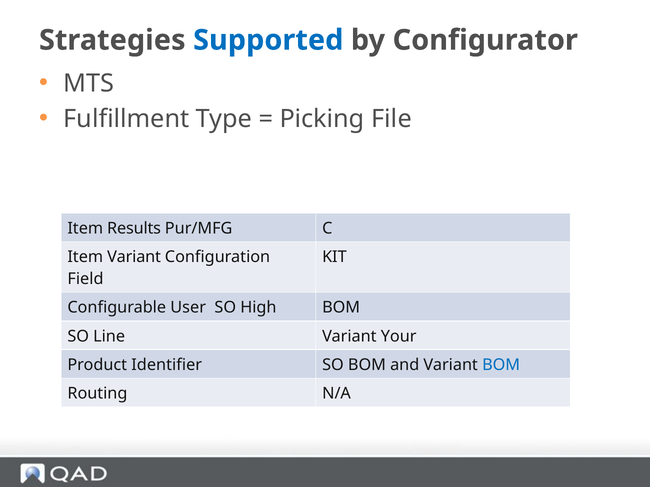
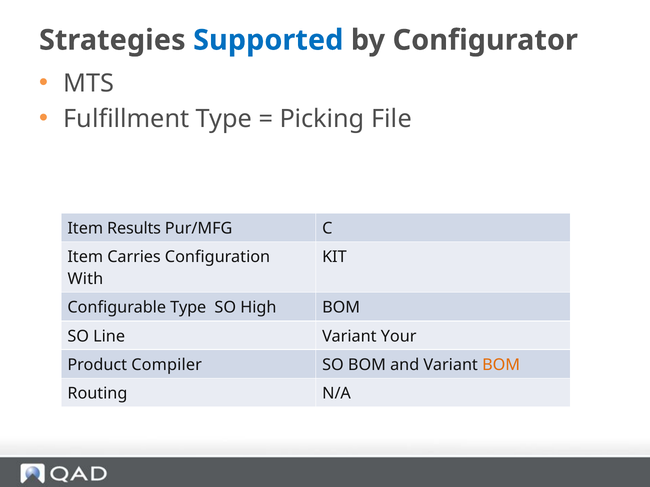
Item Variant: Variant -> Carries
Field: Field -> With
Configurable User: User -> Type
Identifier: Identifier -> Compiler
BOM at (501, 365) colour: blue -> orange
